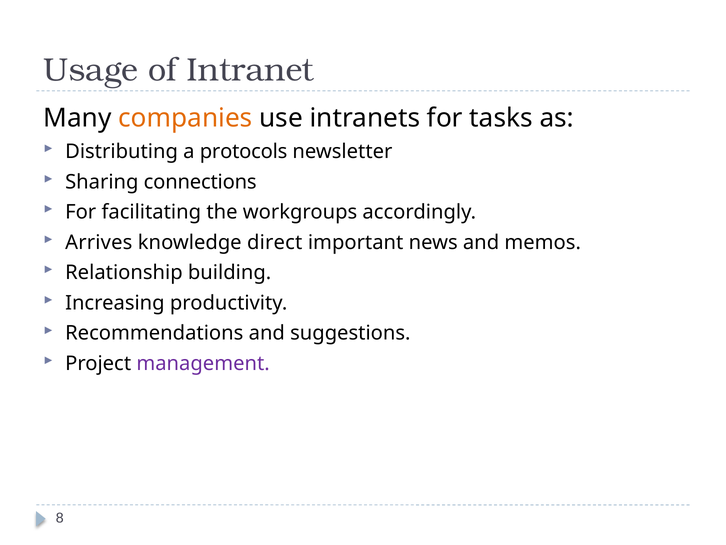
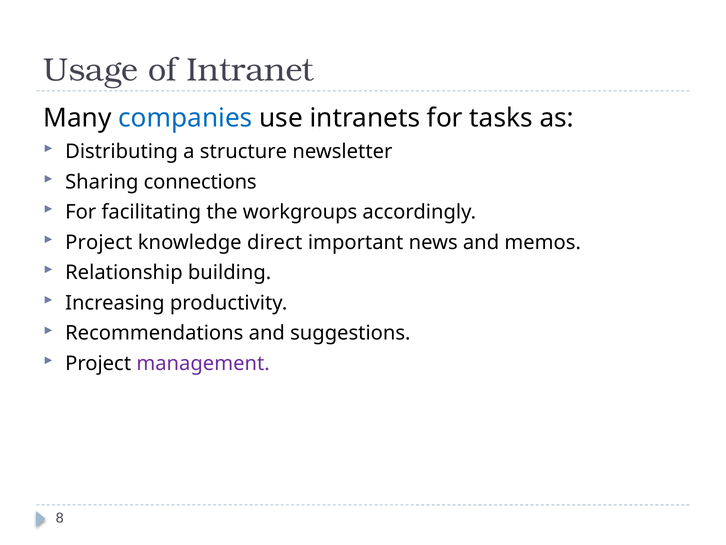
companies colour: orange -> blue
protocols: protocols -> structure
Arrives at (99, 242): Arrives -> Project
